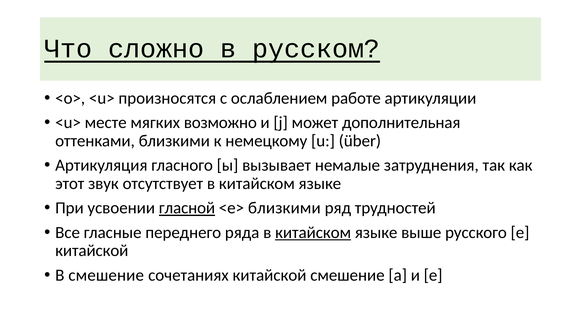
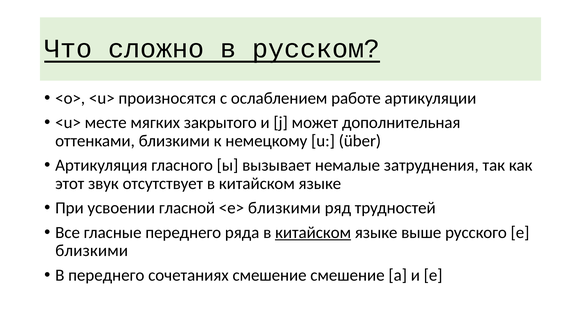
возможно: возможно -> закрытого
гласной underline: present -> none
китайской at (92, 251): китайской -> близкими
В смешение: смешение -> переднего
сочетаниях китайской: китайской -> смешение
